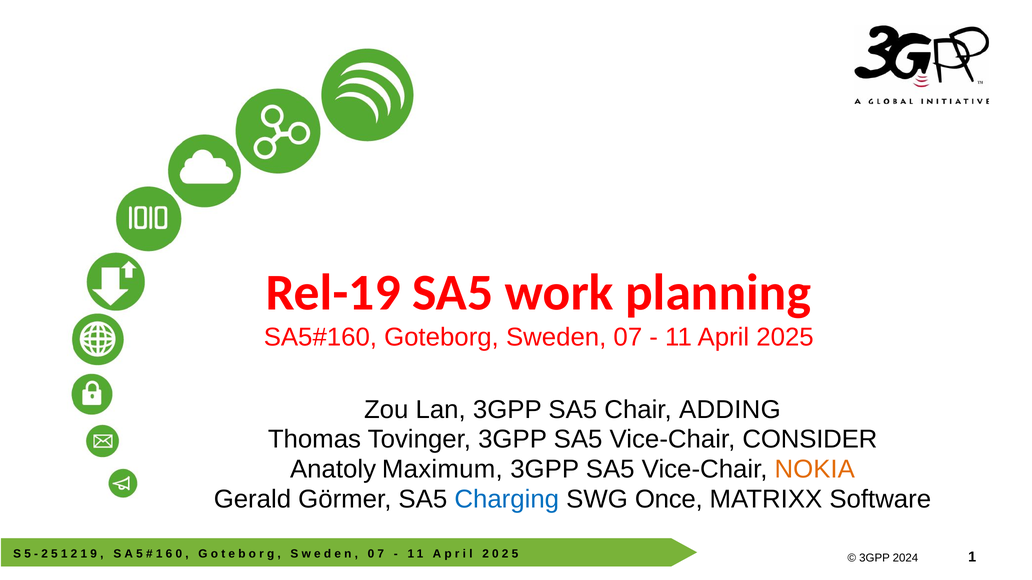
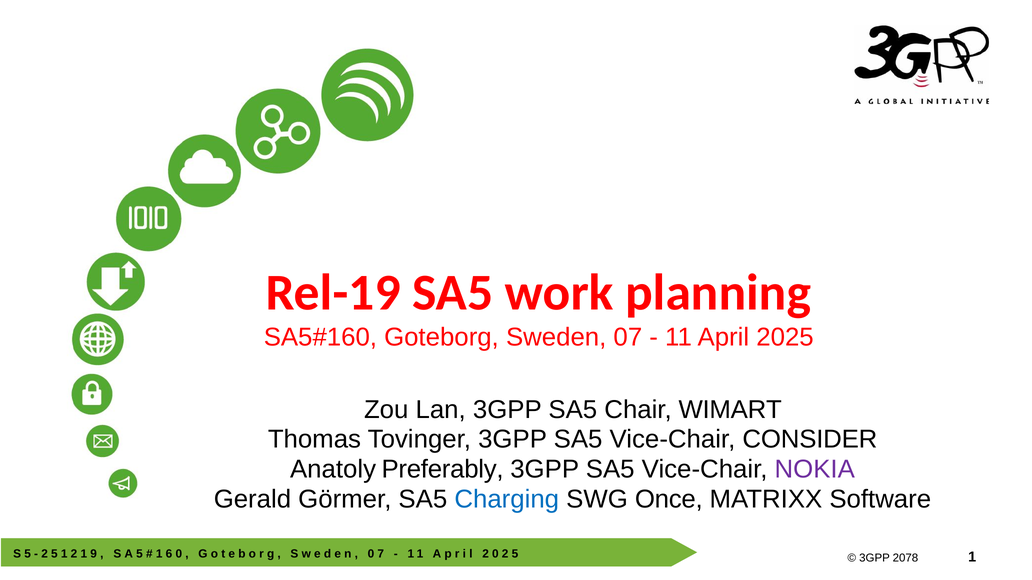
ADDING: ADDING -> WIMART
Maximum: Maximum -> Preferably
NOKIA colour: orange -> purple
2024: 2024 -> 2078
